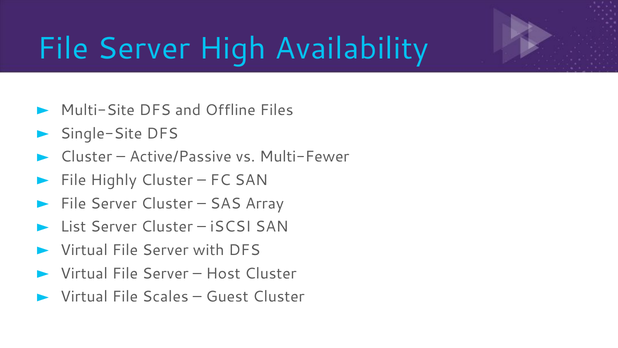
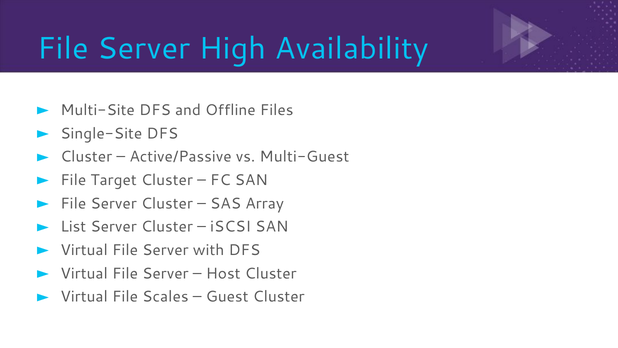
Multi-Fewer: Multi-Fewer -> Multi-Guest
Highly: Highly -> Target
